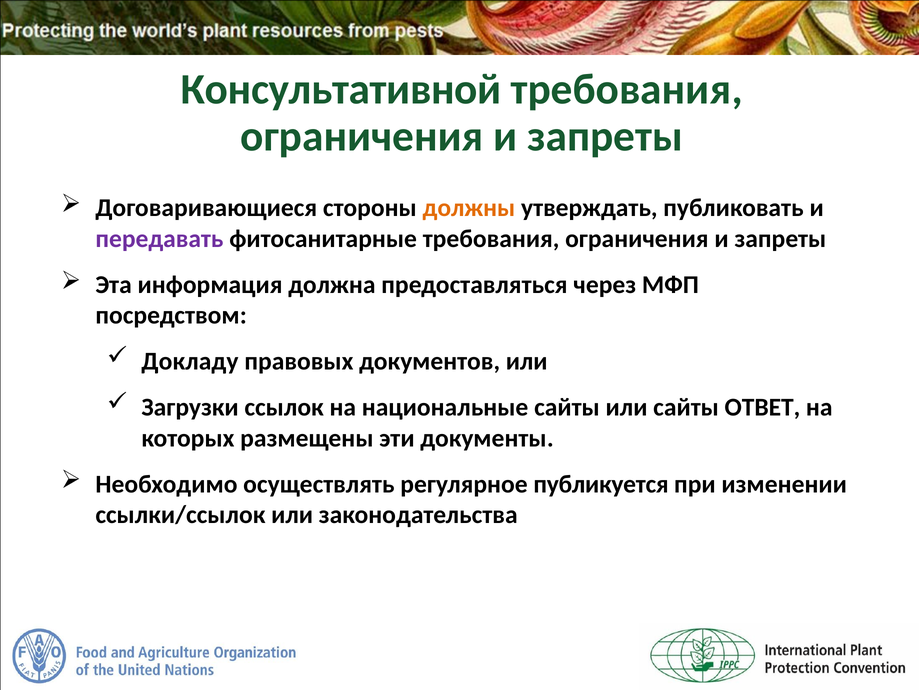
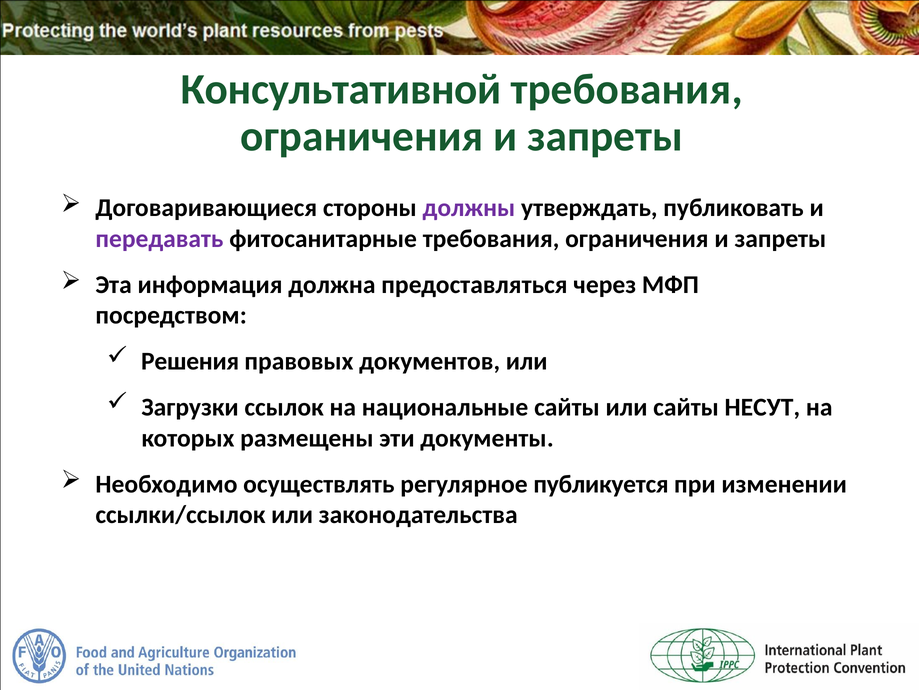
должны colour: orange -> purple
Докладу: Докладу -> Решения
ОТВЕТ: ОТВЕТ -> НЕСУТ
